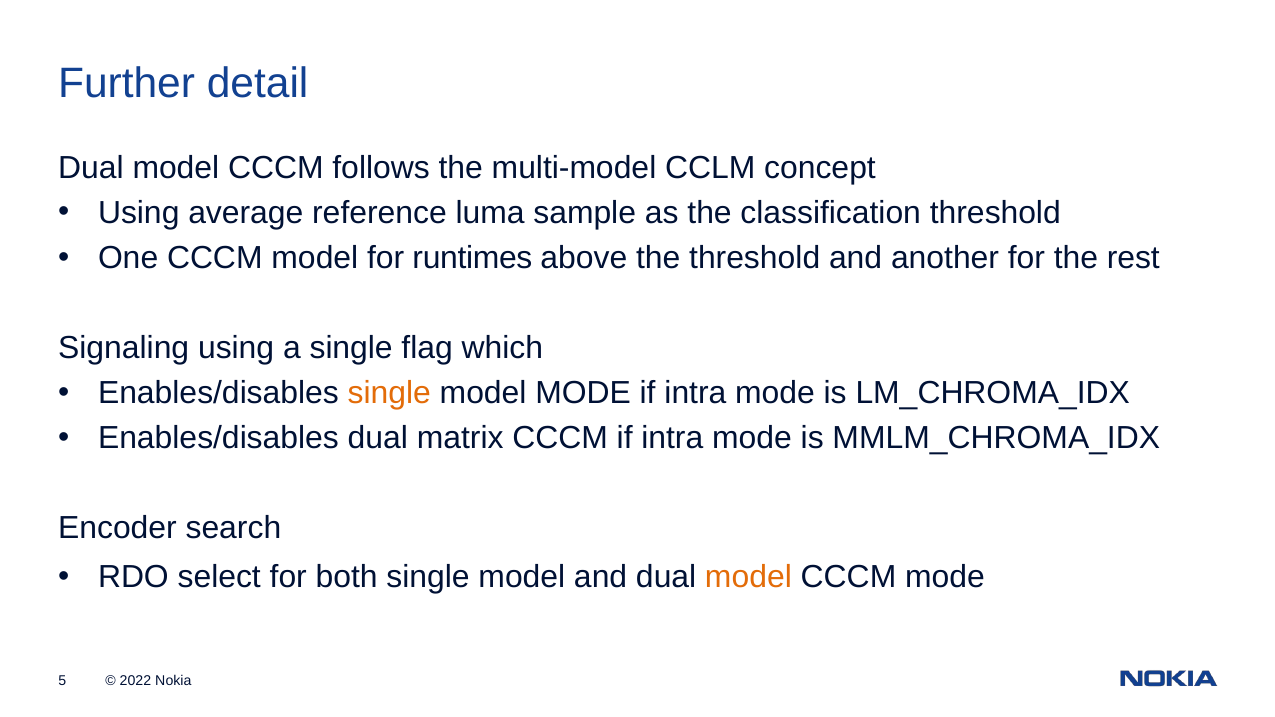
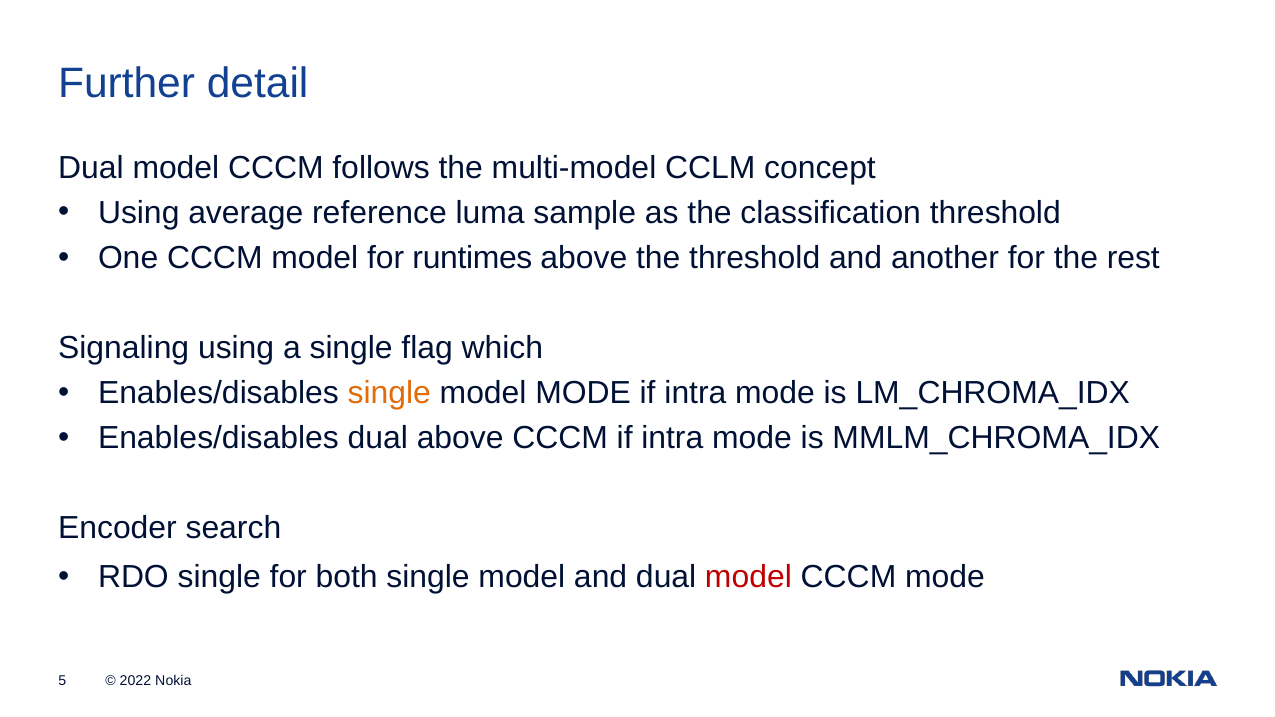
dual matrix: matrix -> above
RDO select: select -> single
model at (748, 578) colour: orange -> red
